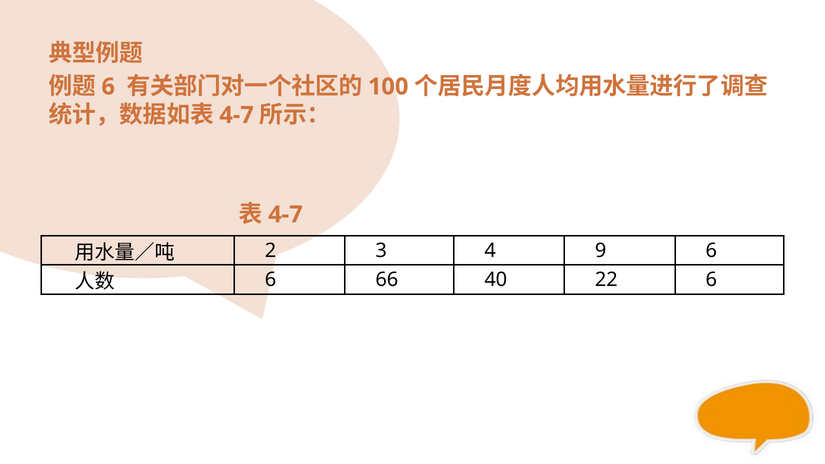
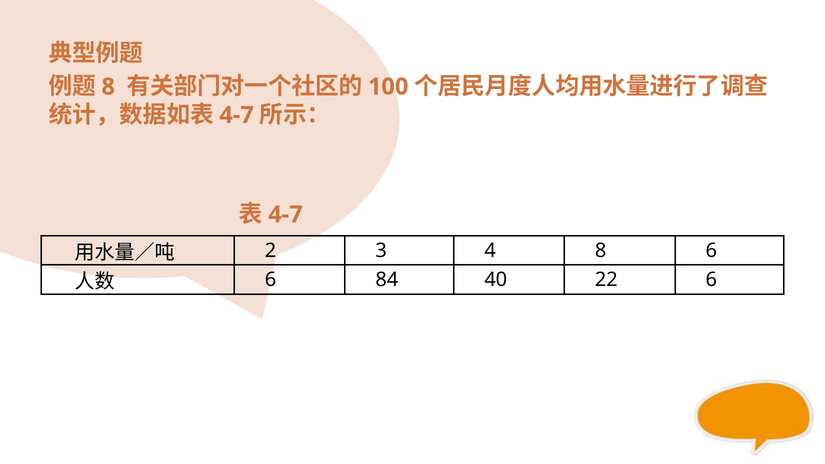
6 at (108, 87): 6 -> 8
4 9: 9 -> 8
66: 66 -> 84
